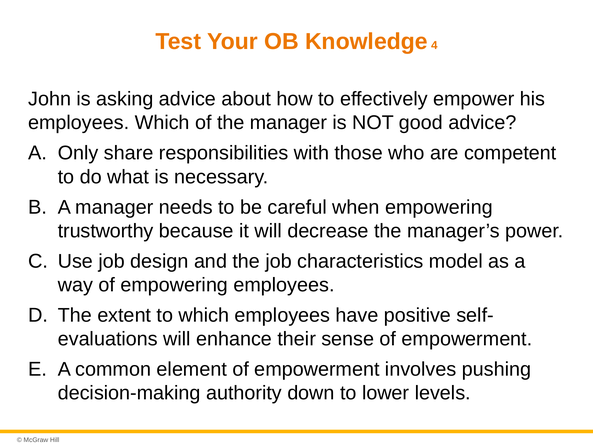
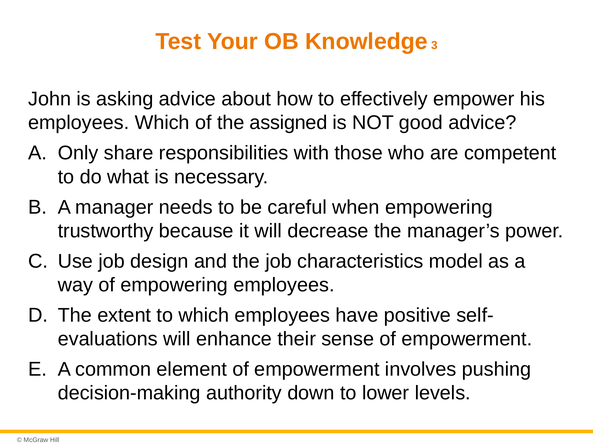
4: 4 -> 3
the manager: manager -> assigned
